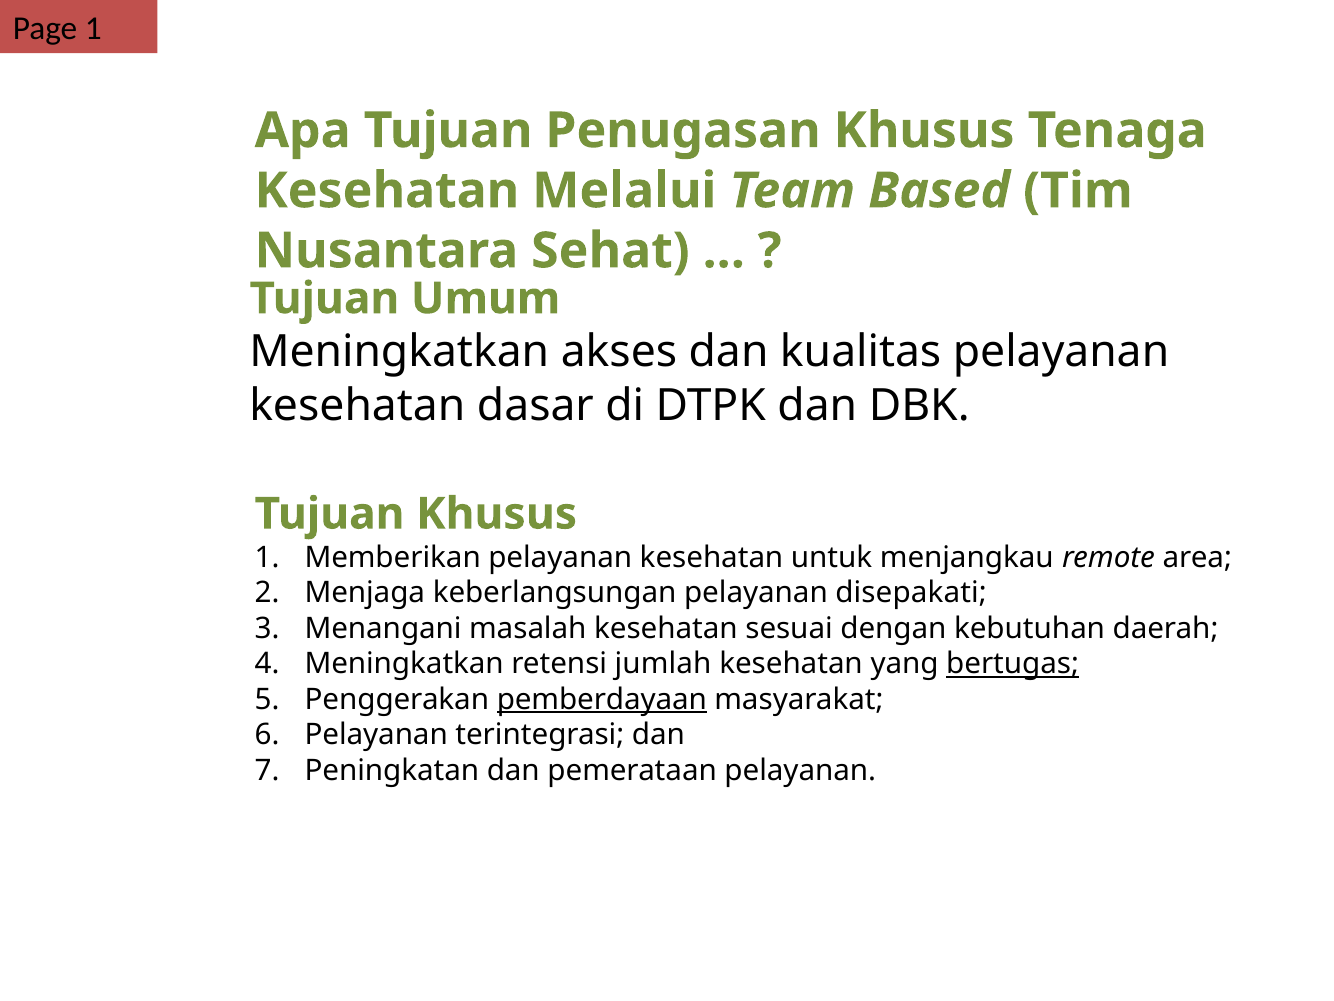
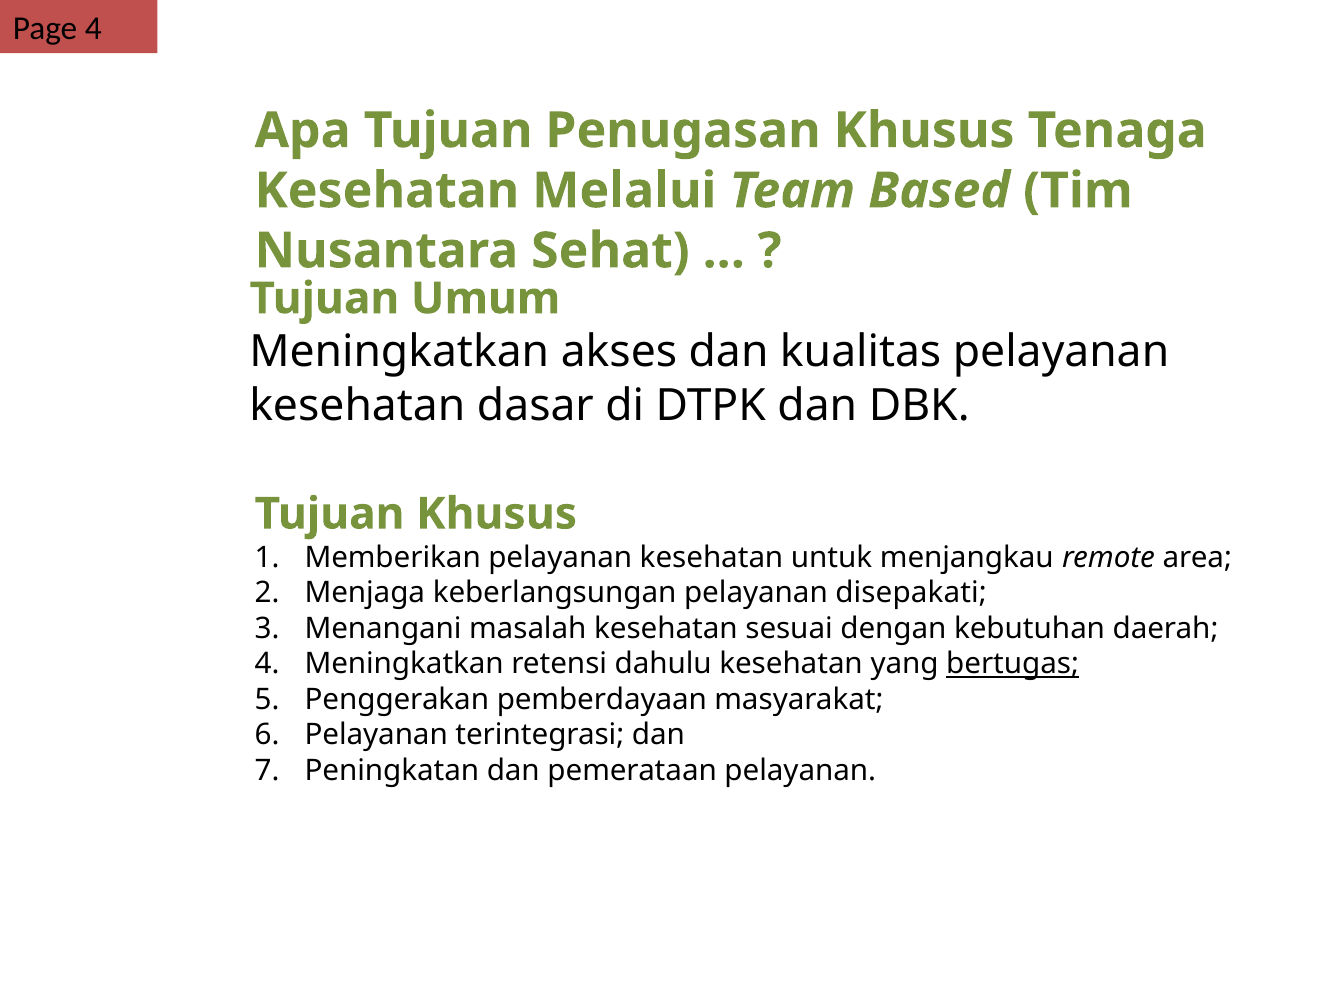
Page 1: 1 -> 4
jumlah: jumlah -> dahulu
pemberdayaan underline: present -> none
